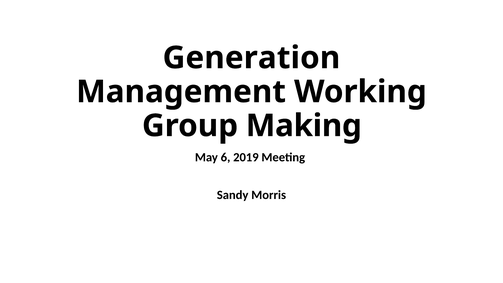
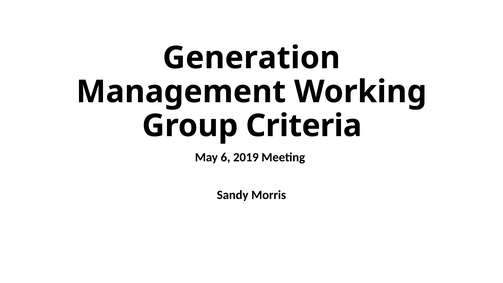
Making: Making -> Criteria
